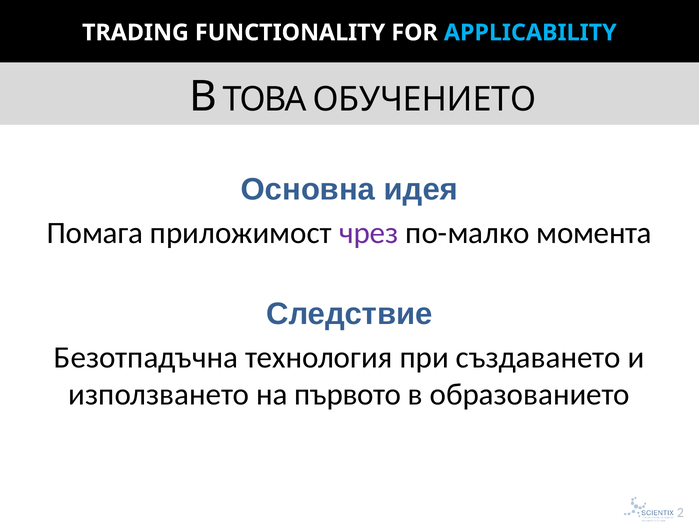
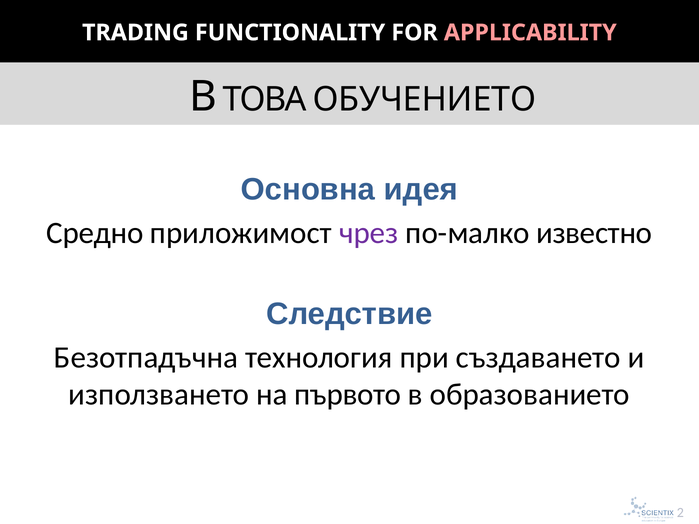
APPLICABILITY colour: light blue -> pink
Помага: Помага -> Средно
момента: момента -> известно
